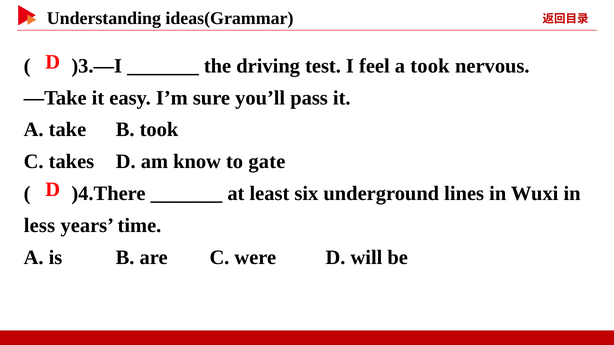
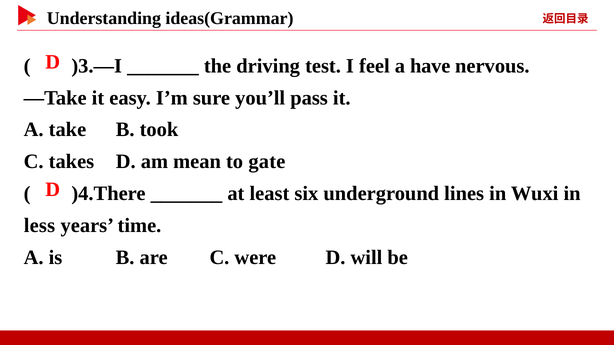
a took: took -> have
know: know -> mean
